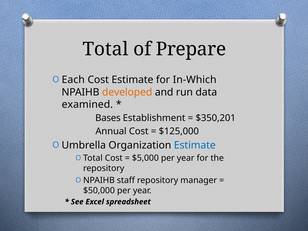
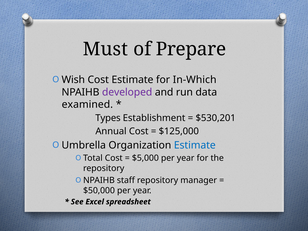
Total at (105, 49): Total -> Must
Each: Each -> Wish
developed colour: orange -> purple
Bases: Bases -> Types
$350,201: $350,201 -> $530,201
